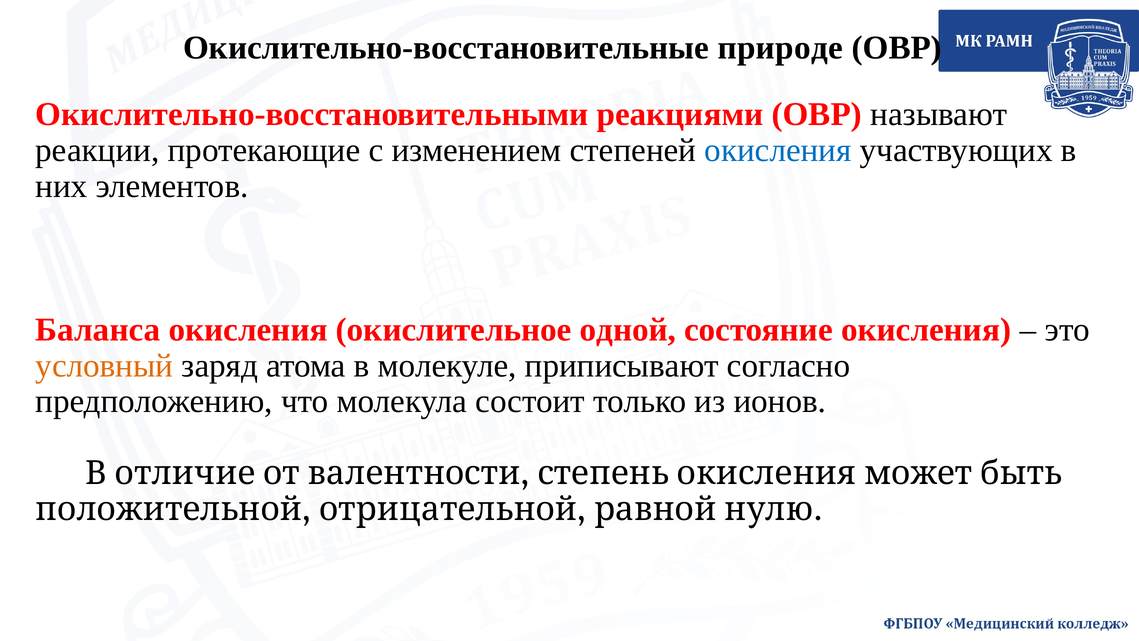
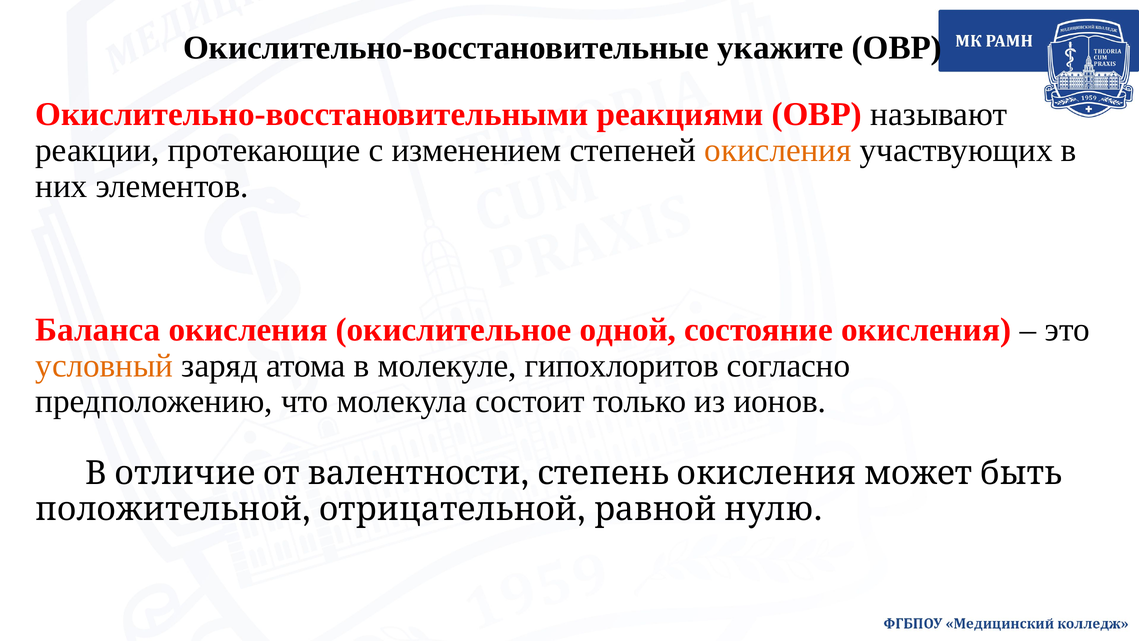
природе: природе -> укажите
окисления at (778, 150) colour: blue -> orange
приписывают: приписывают -> гипохлоритов
